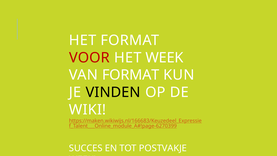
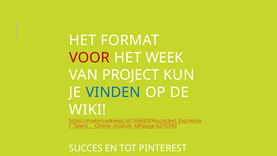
VAN FORMAT: FORMAT -> PROJECT
VINDEN colour: black -> blue
POSTVAKJE: POSTVAKJE -> PINTEREST
